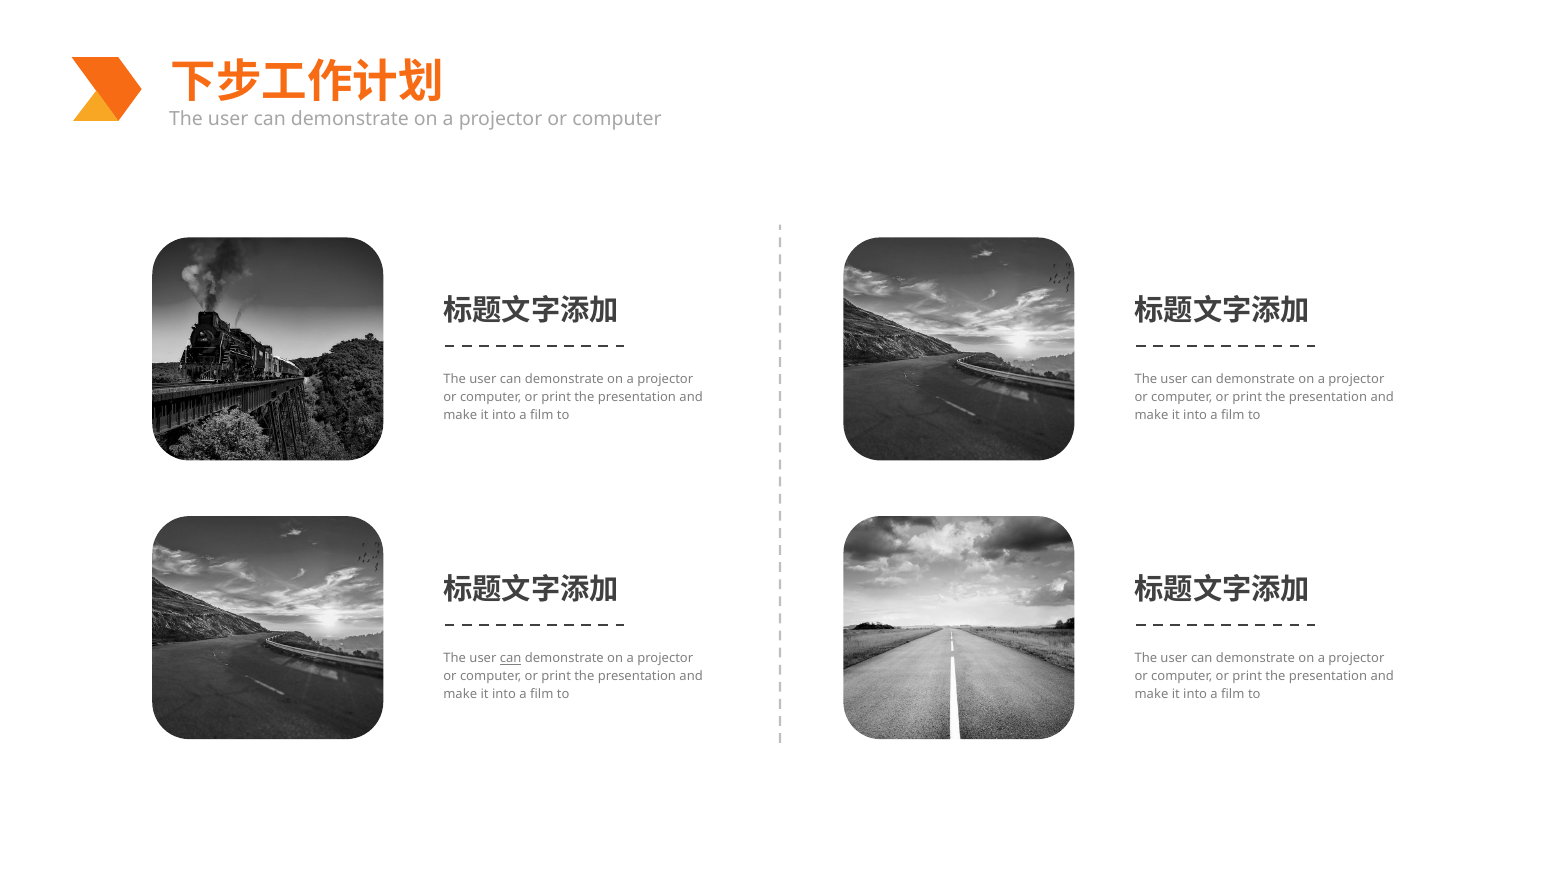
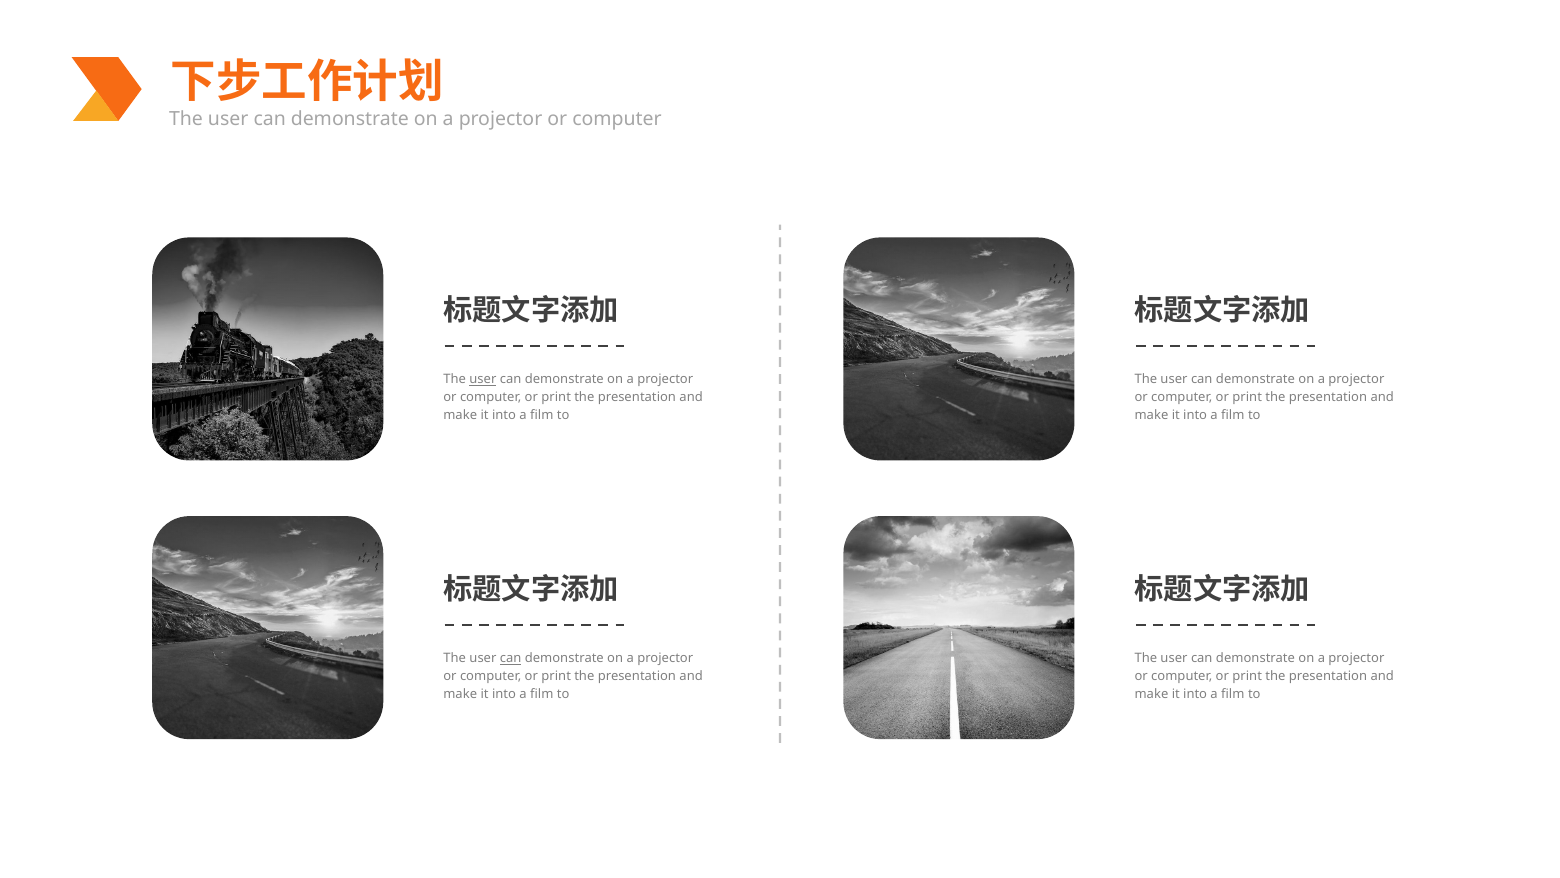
user at (483, 379) underline: none -> present
